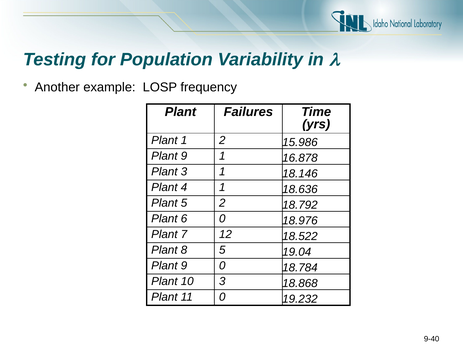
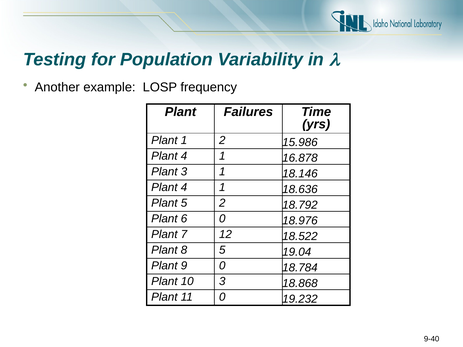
9 at (184, 156): 9 -> 4
